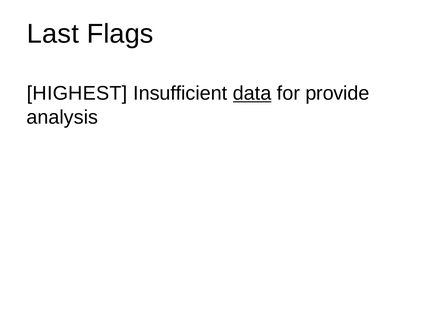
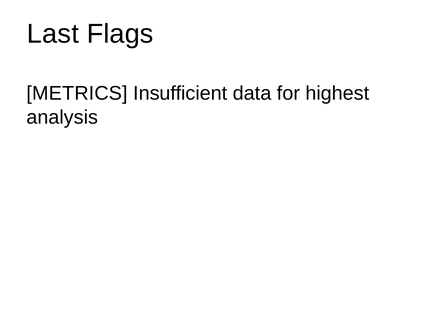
HIGHEST: HIGHEST -> METRICS
data underline: present -> none
provide: provide -> highest
